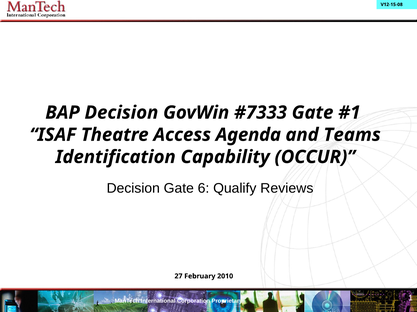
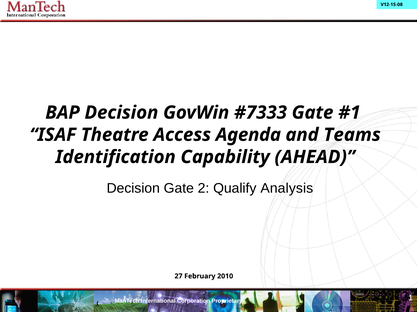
OCCUR: OCCUR -> AHEAD
6: 6 -> 2
Reviews: Reviews -> Analysis
